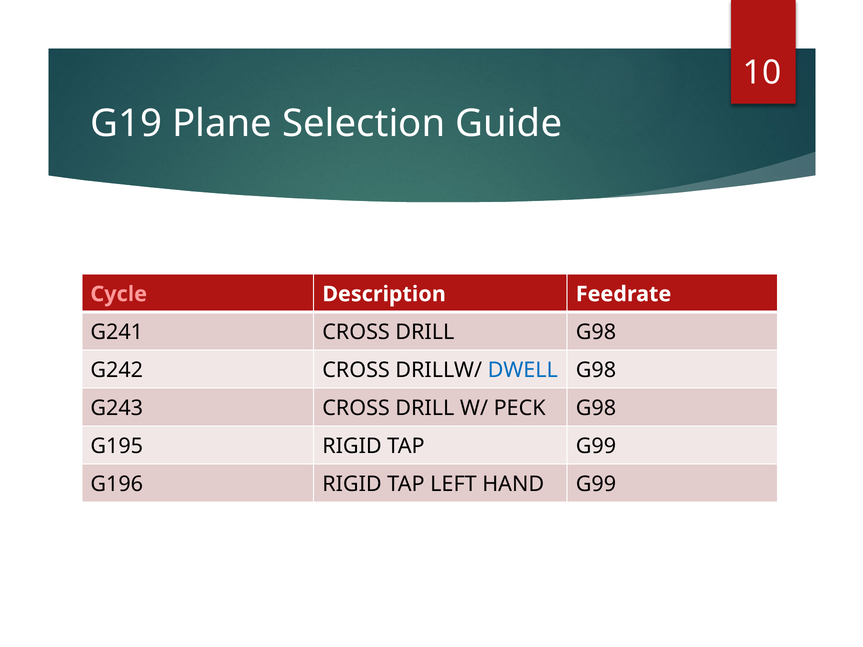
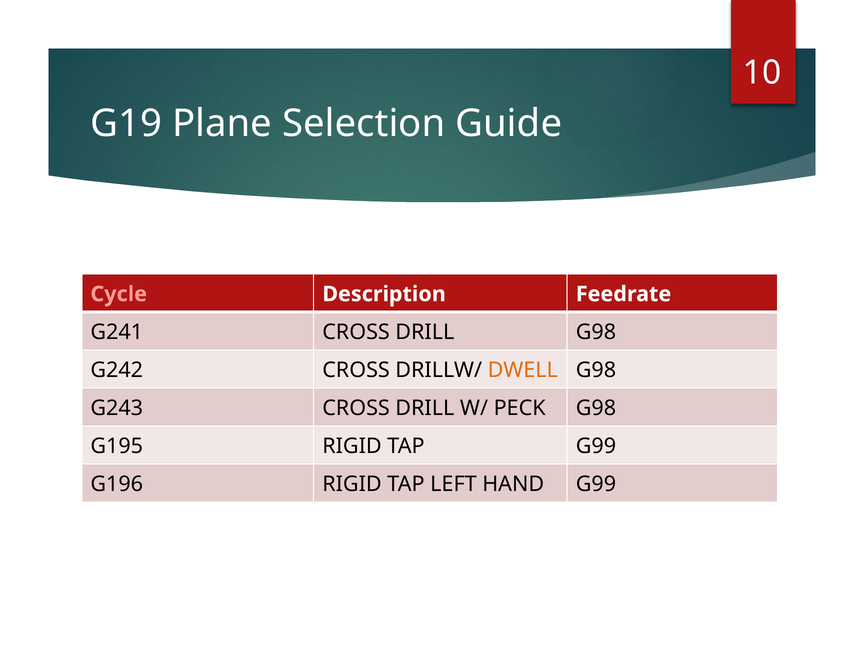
DWELL colour: blue -> orange
